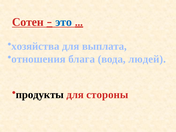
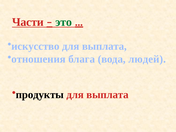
Сотен: Сотен -> Части
это colour: blue -> green
хозяйства: хозяйства -> искусство
стороны at (107, 95): стороны -> выплата
